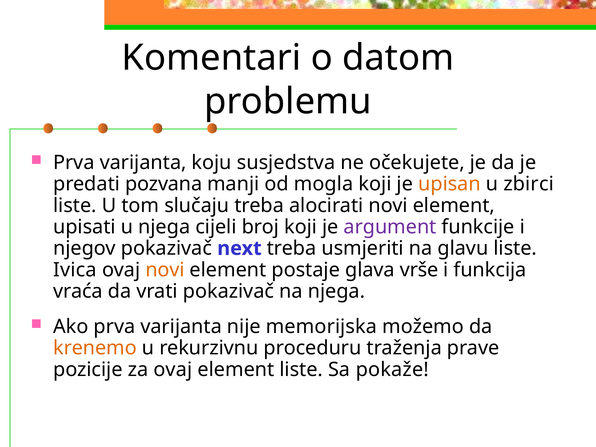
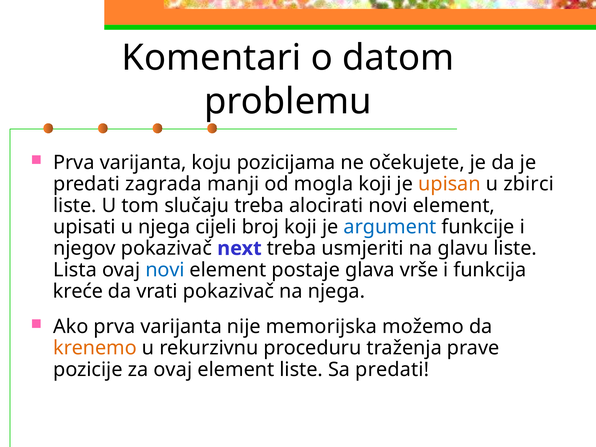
susjedstva: susjedstva -> pozicijama
pozvana: pozvana -> zagrada
argument colour: purple -> blue
Ivica: Ivica -> Lista
novi at (165, 270) colour: orange -> blue
vraća: vraća -> kreće
Sa pokaže: pokaže -> predati
